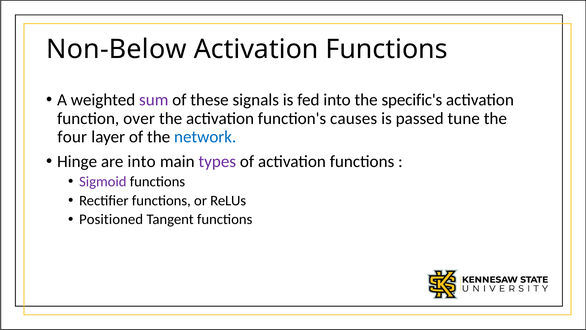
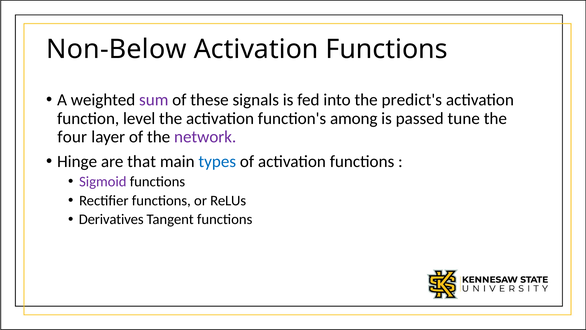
specific's: specific's -> predict's
over: over -> level
causes: causes -> among
network colour: blue -> purple
are into: into -> that
types colour: purple -> blue
Positioned: Positioned -> Derivatives
